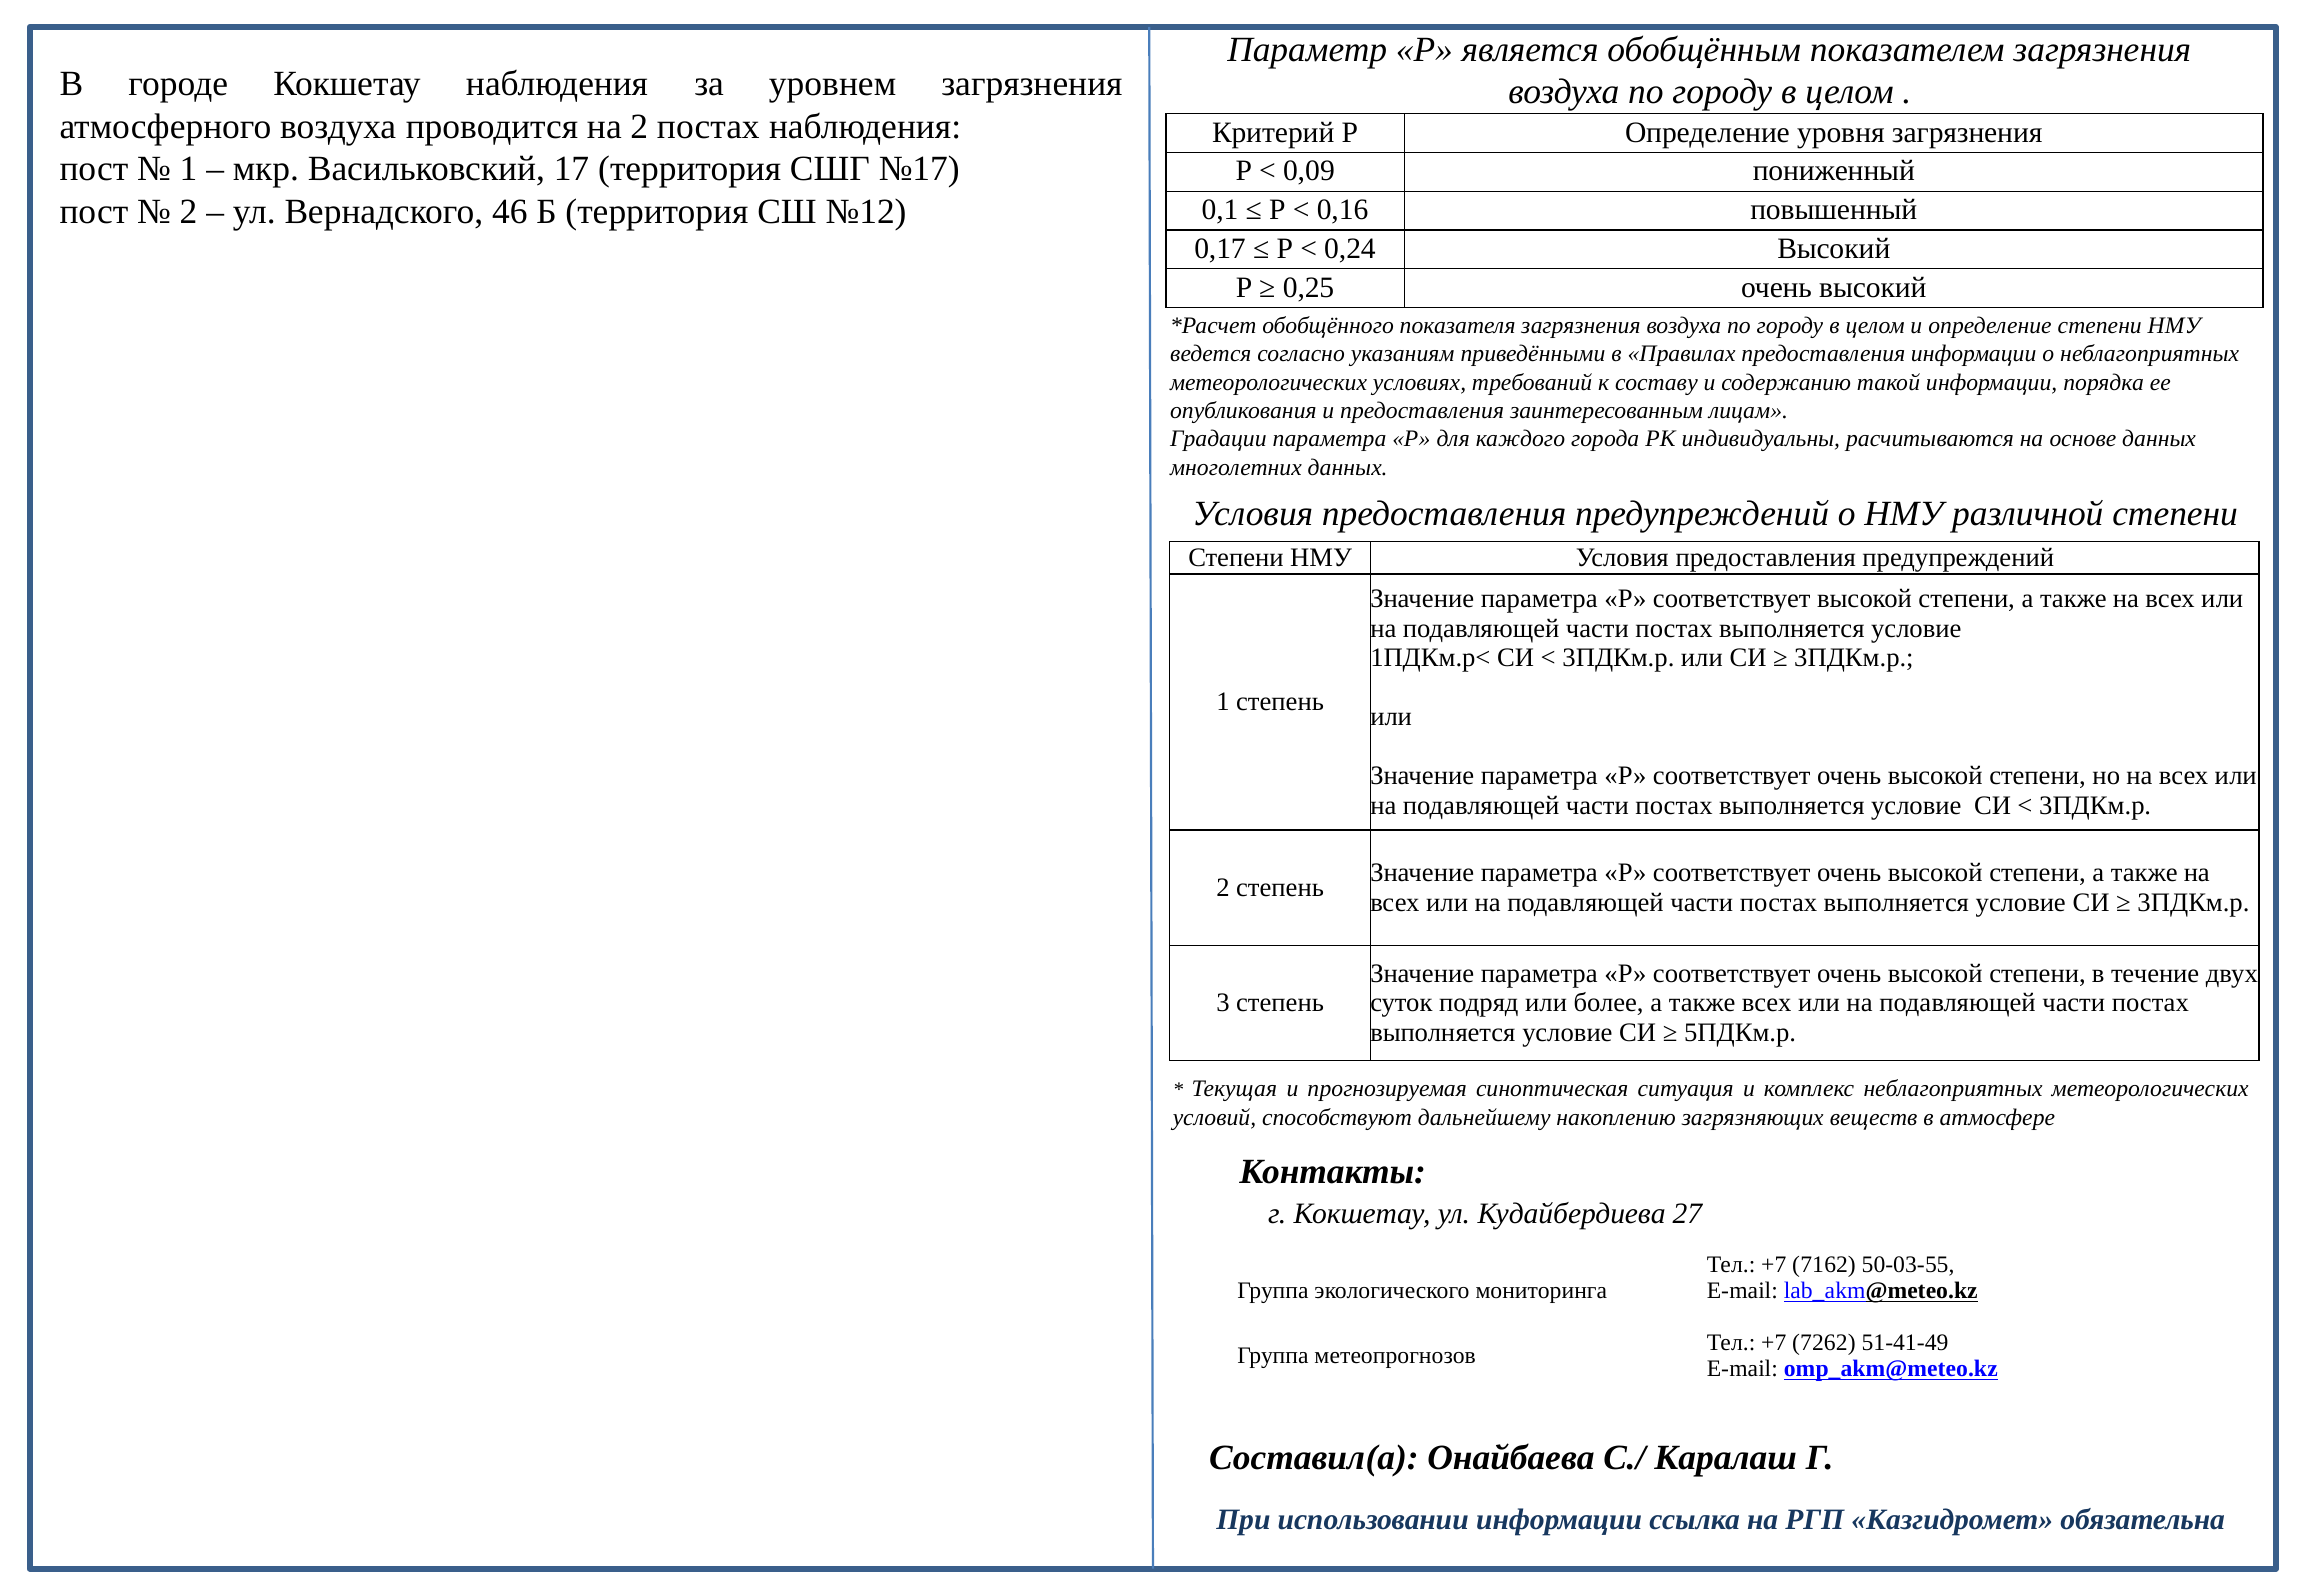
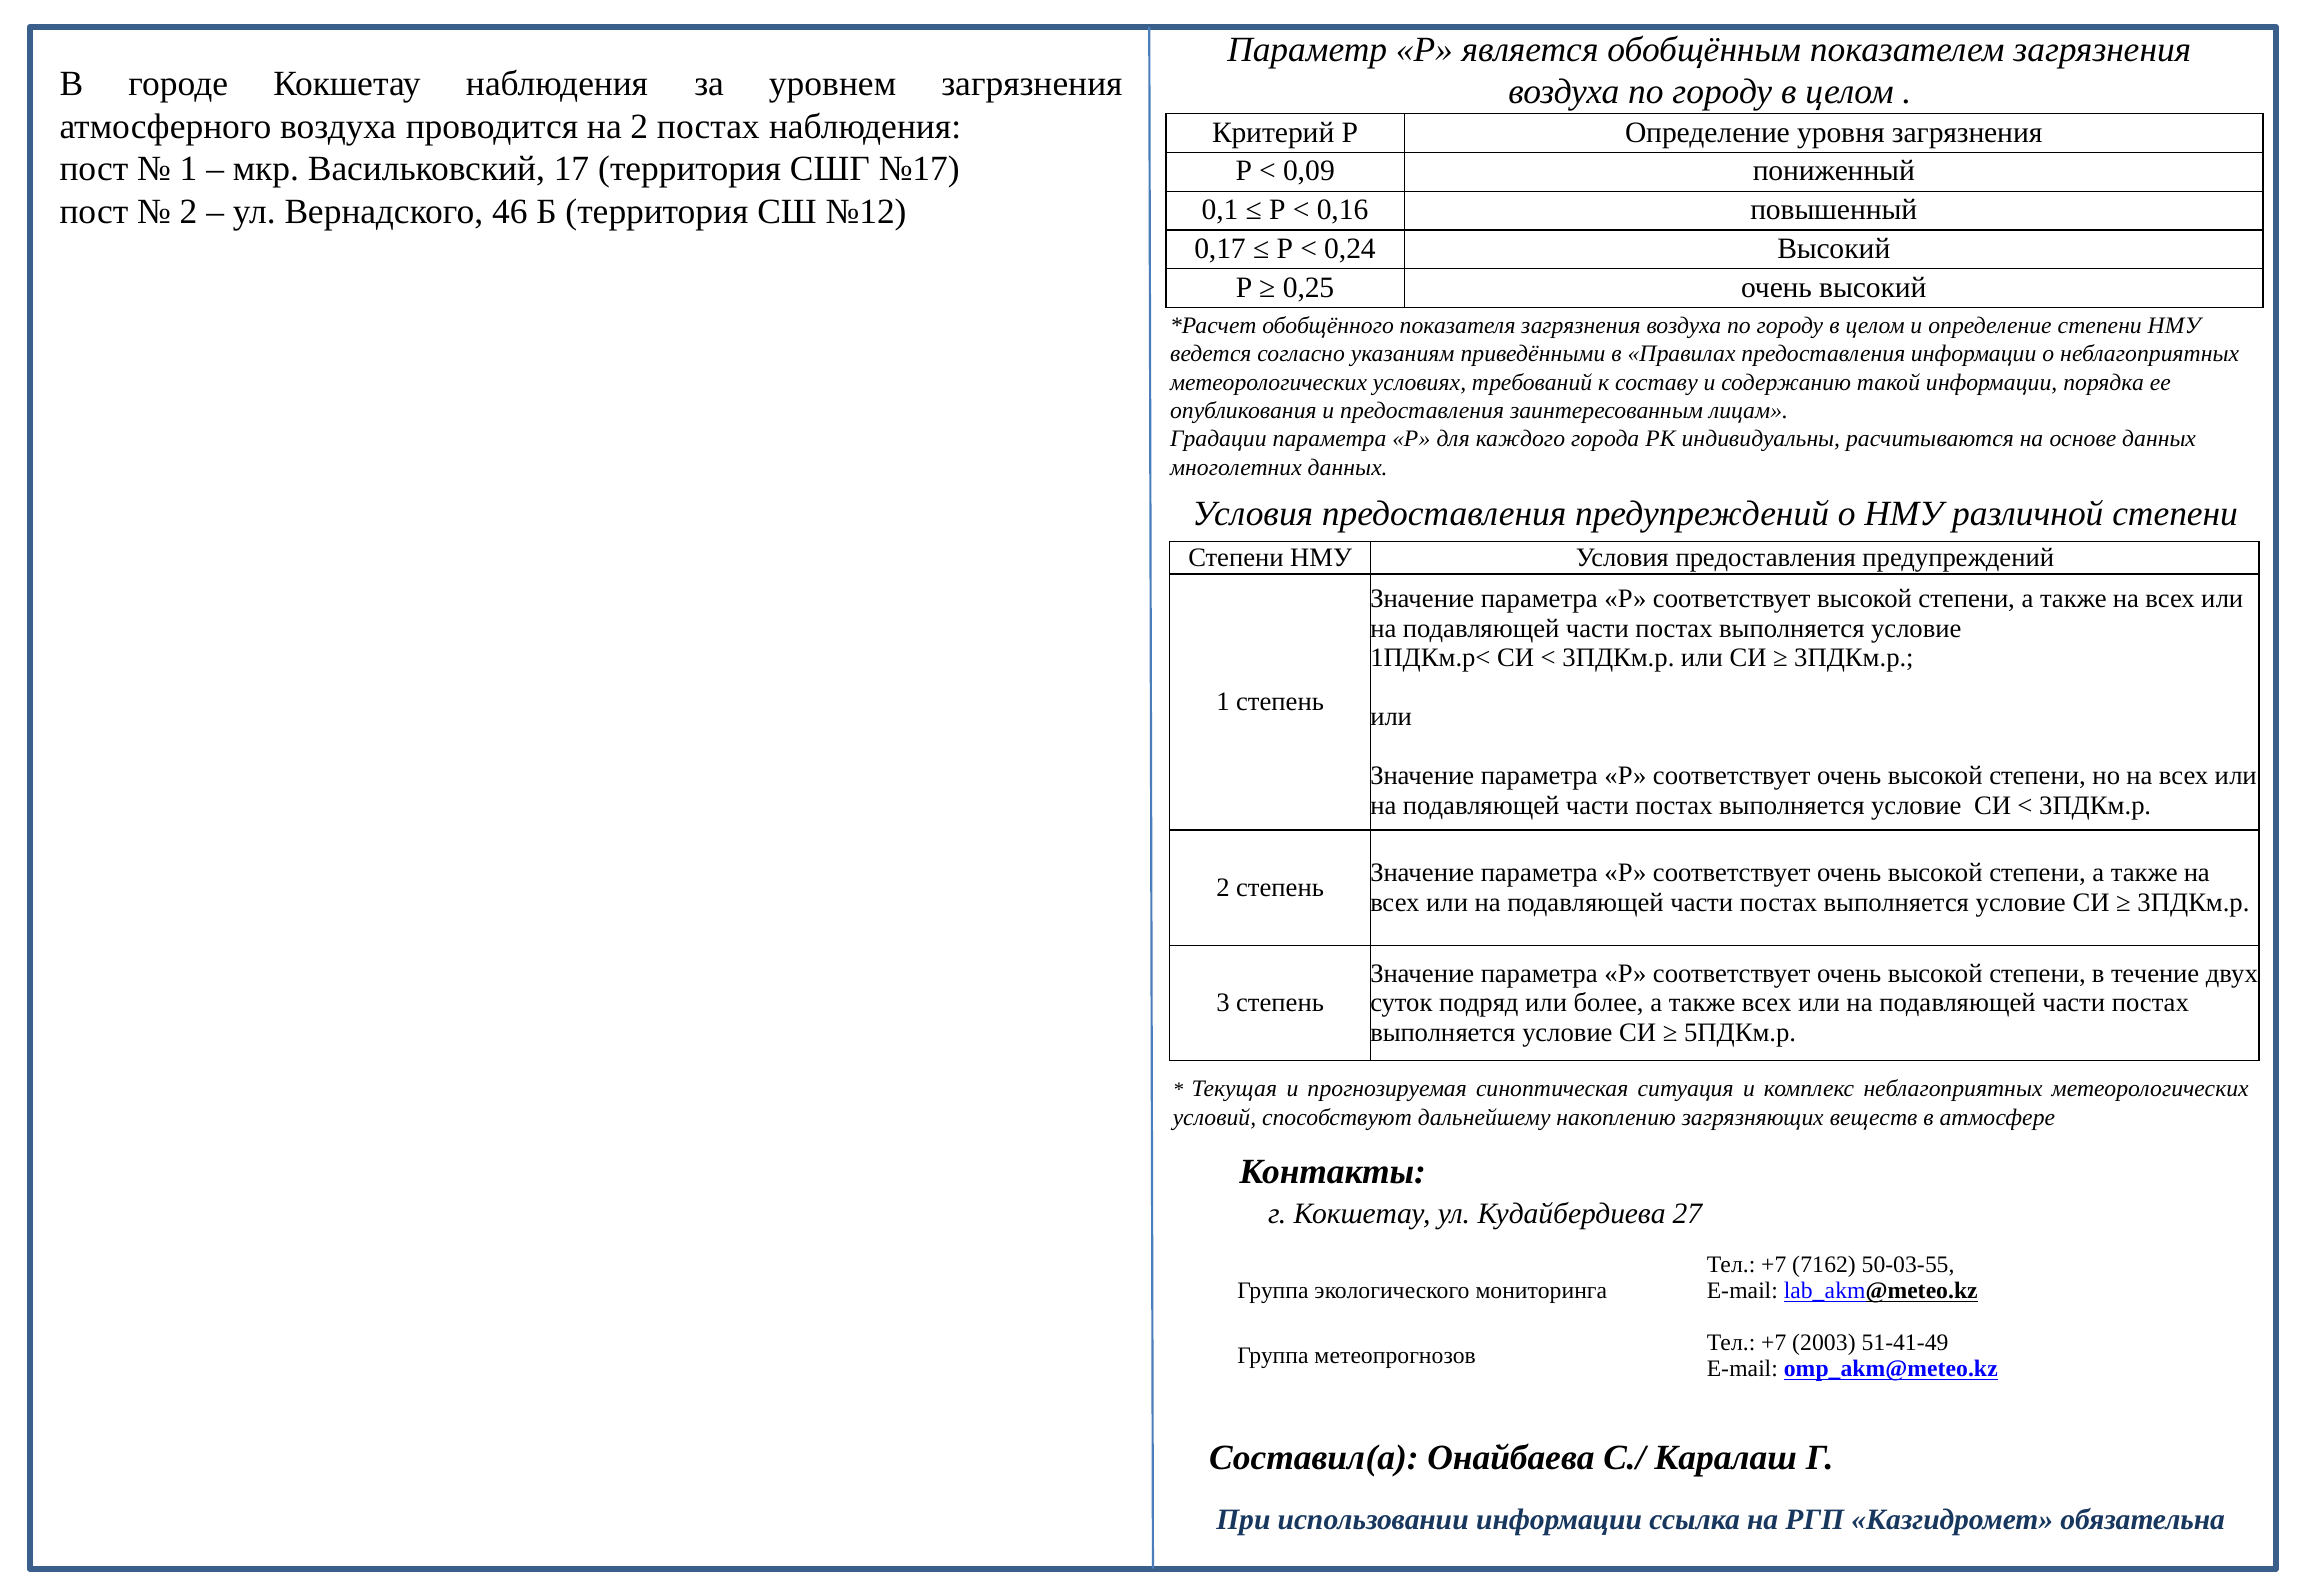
7262: 7262 -> 2003
